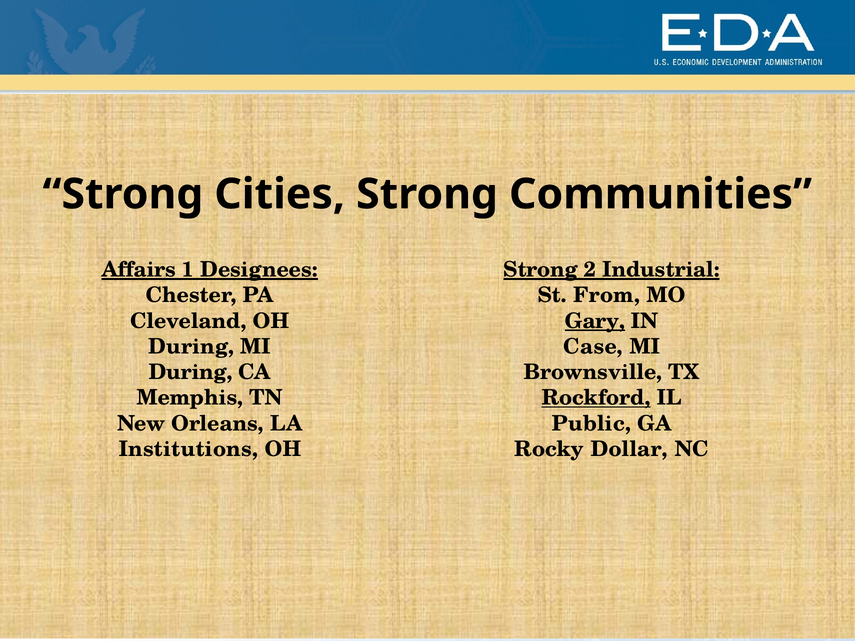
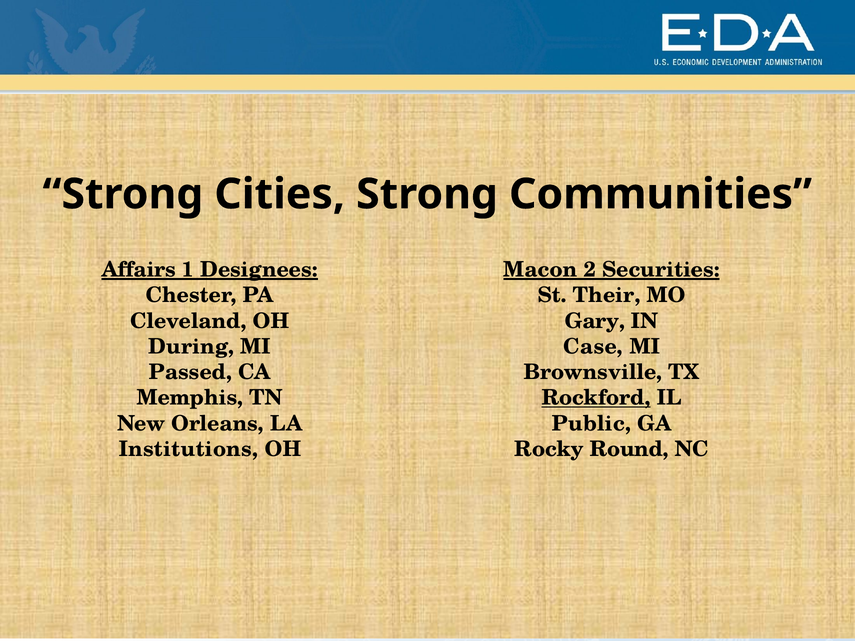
Strong at (541, 270): Strong -> Macon
Industrial: Industrial -> Securities
From: From -> Their
Gary underline: present -> none
During at (191, 372): During -> Passed
Dollar: Dollar -> Round
